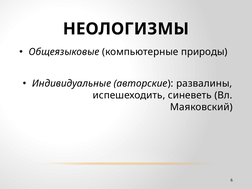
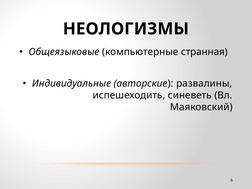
природы: природы -> странная
